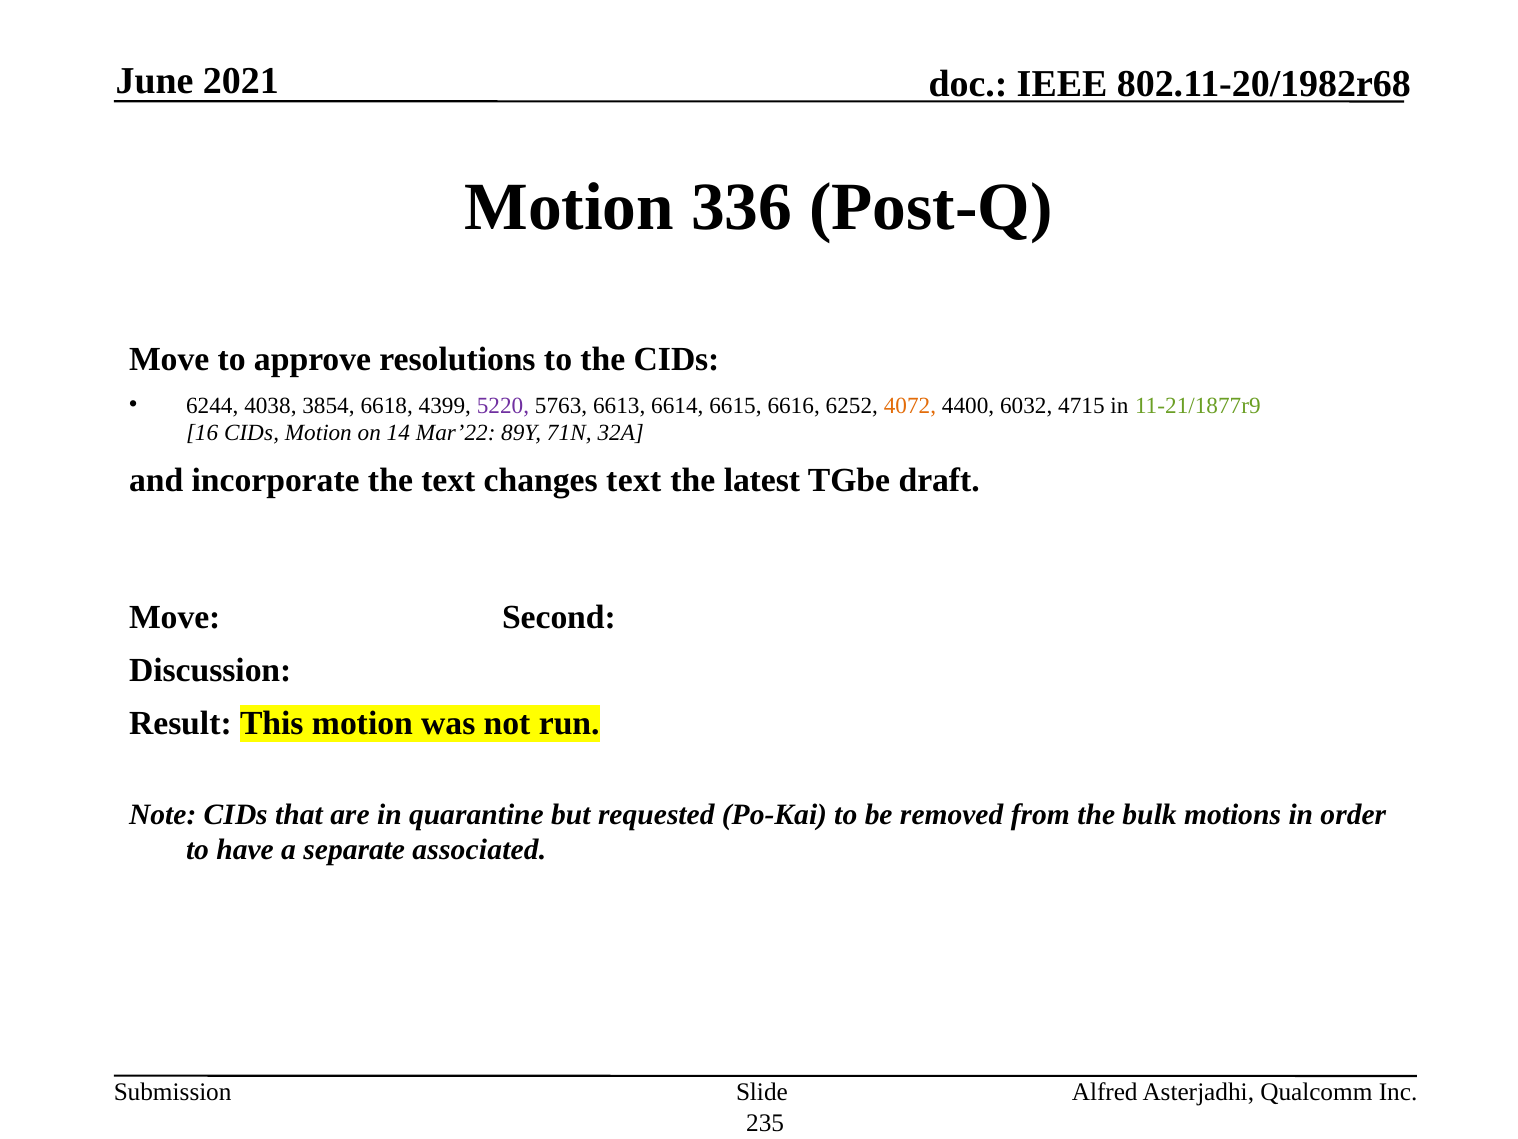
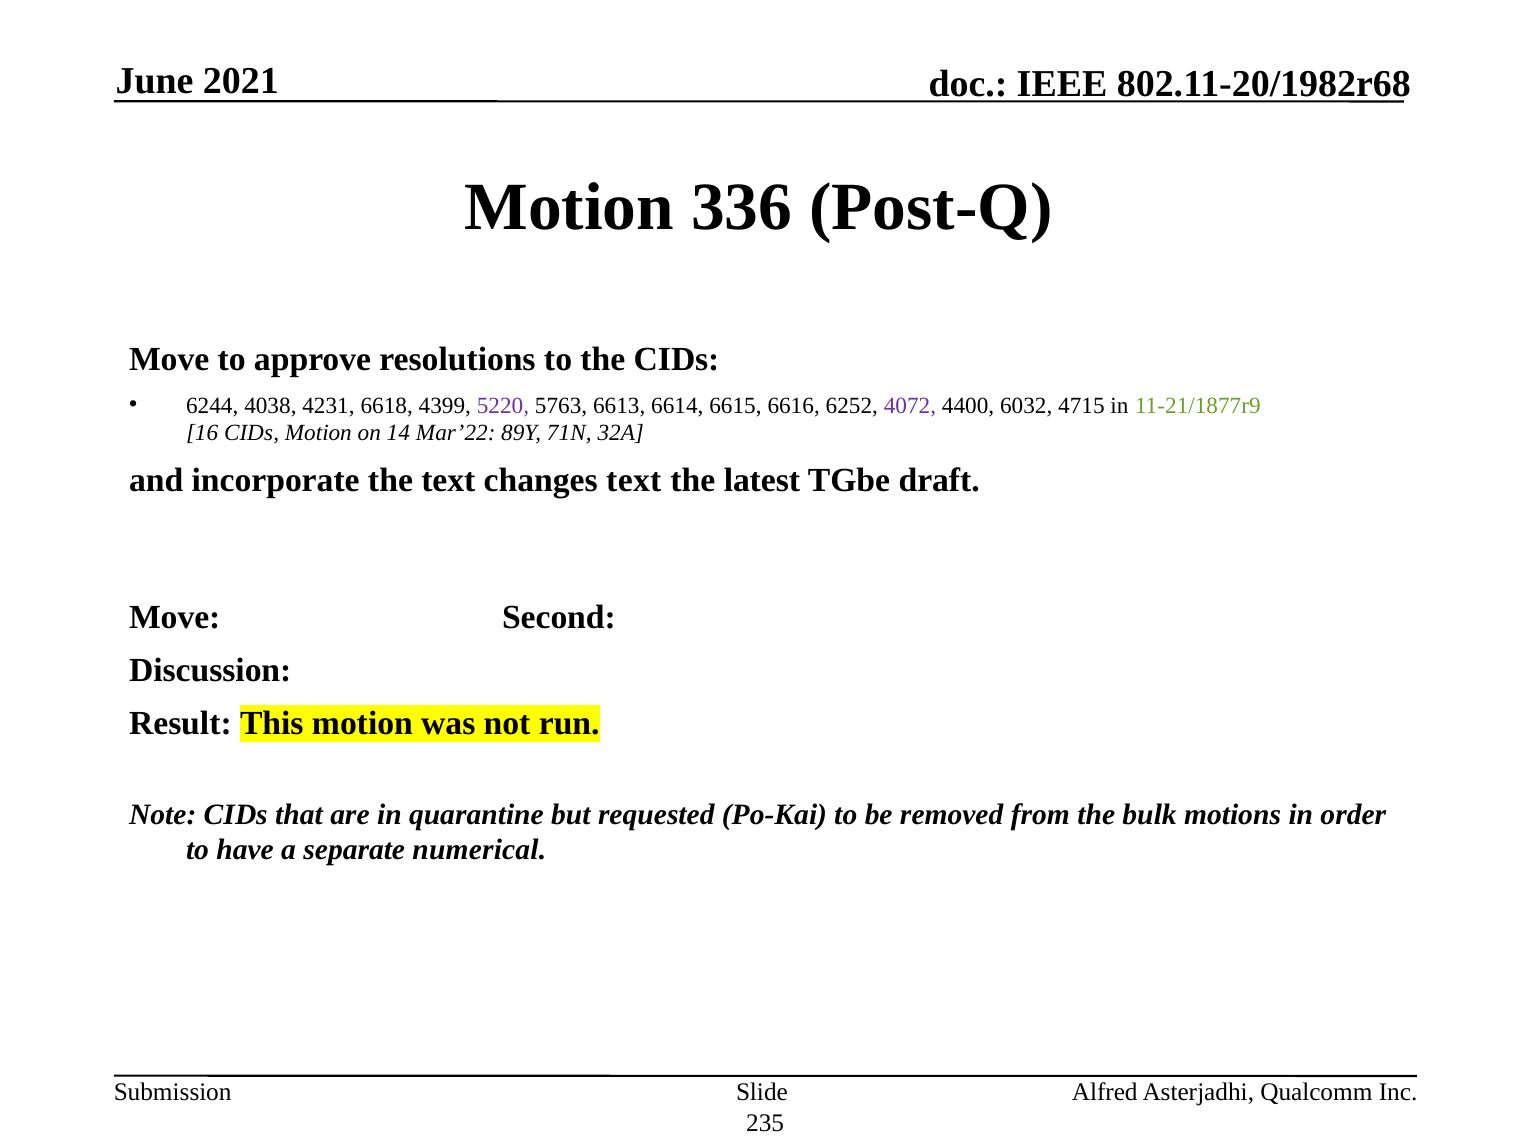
3854: 3854 -> 4231
4072 colour: orange -> purple
associated: associated -> numerical
